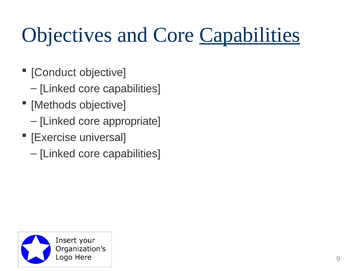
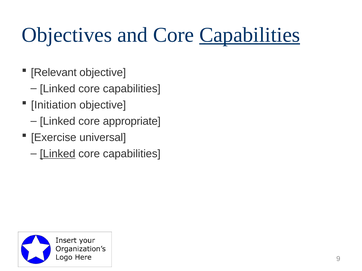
Conduct: Conduct -> Relevant
Methods: Methods -> Initiation
Linked at (58, 154) underline: none -> present
